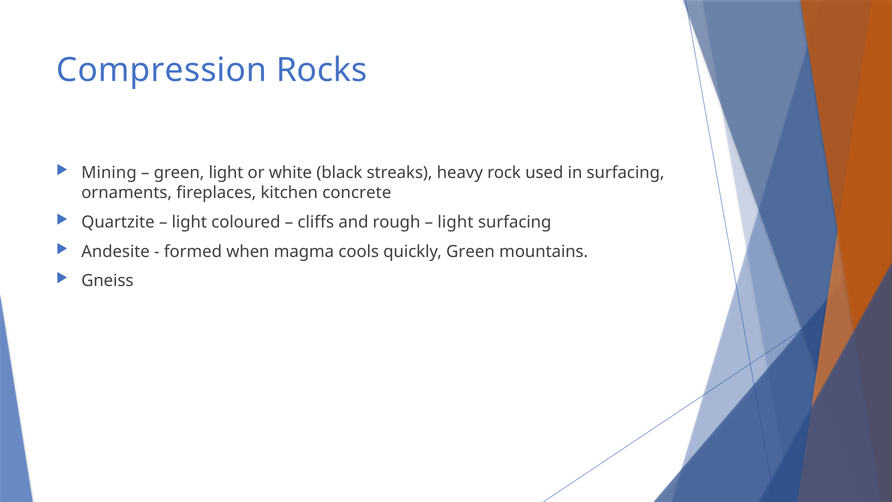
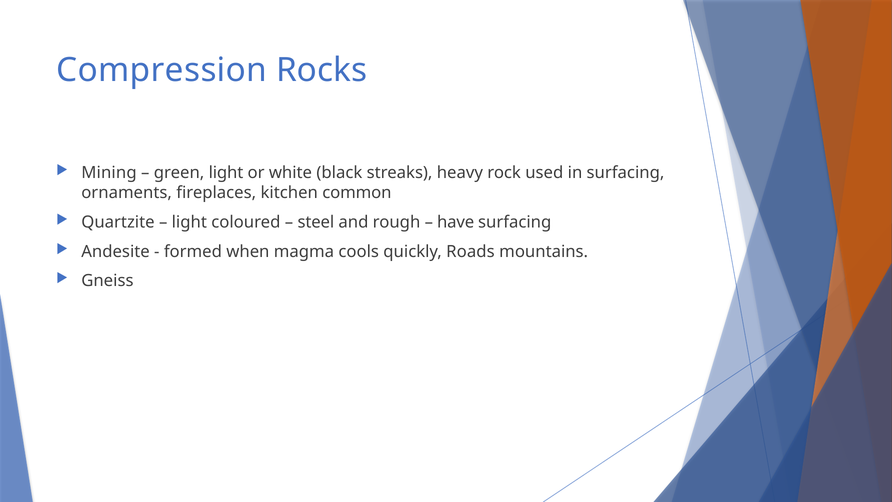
concrete: concrete -> common
cliffs: cliffs -> steel
light at (455, 222): light -> have
quickly Green: Green -> Roads
